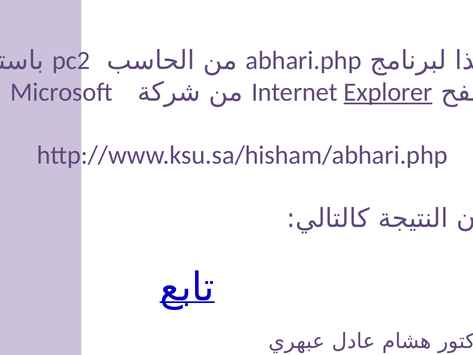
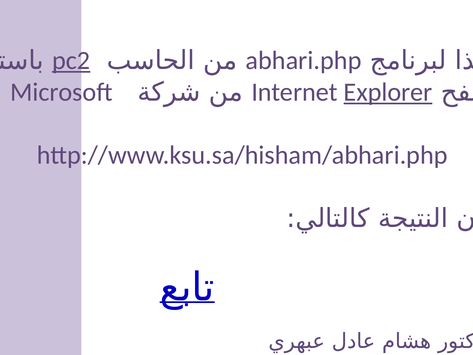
pc2 underline: none -> present
